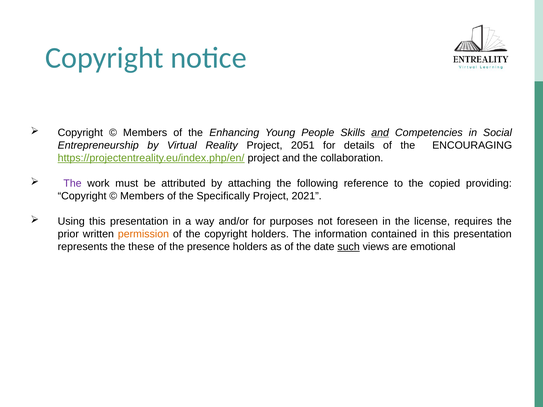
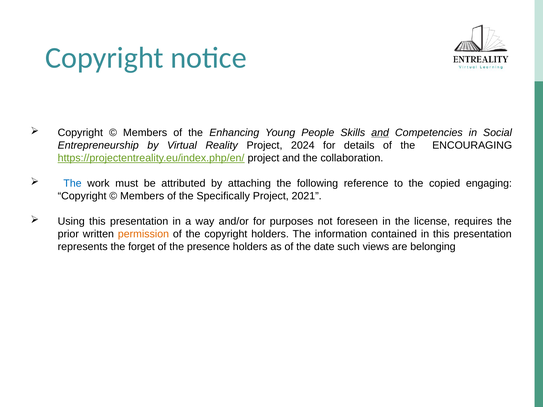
2051: 2051 -> 2024
The at (72, 183) colour: purple -> blue
providing: providing -> engaging
these: these -> forget
such underline: present -> none
emotional: emotional -> belonging
